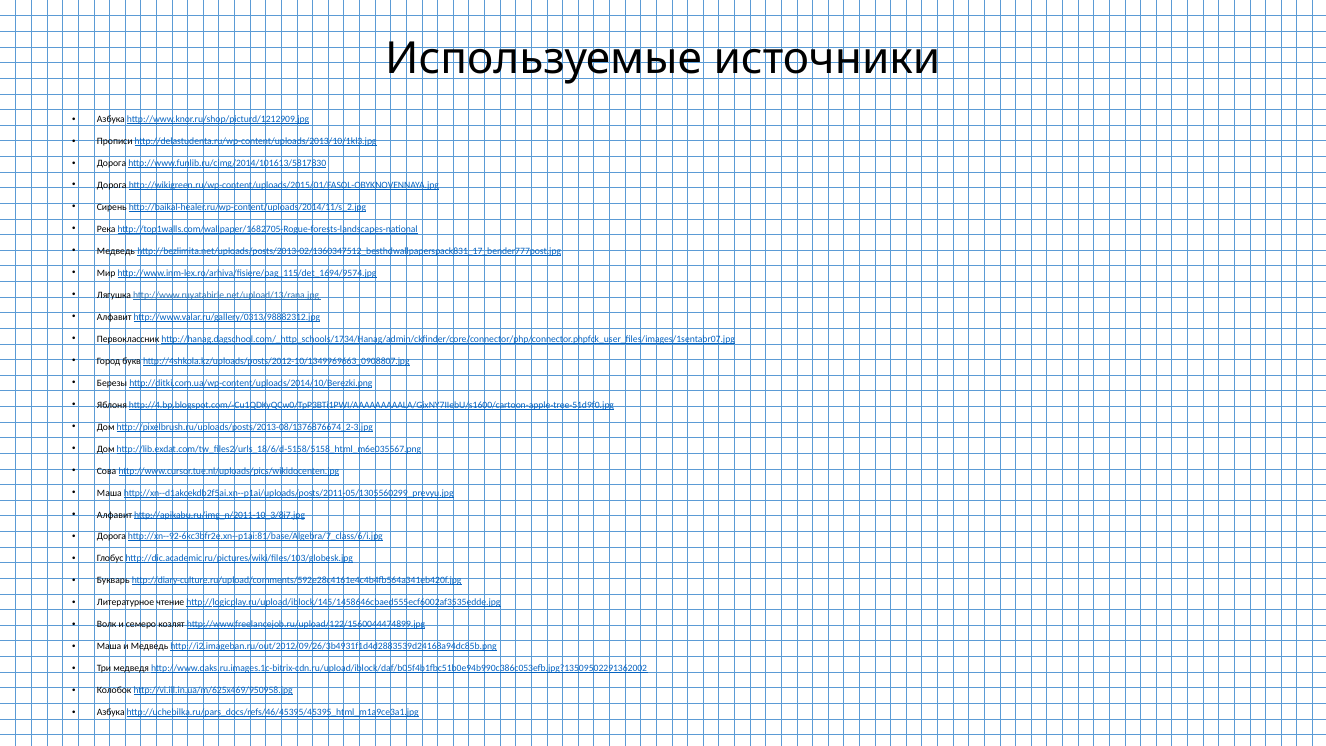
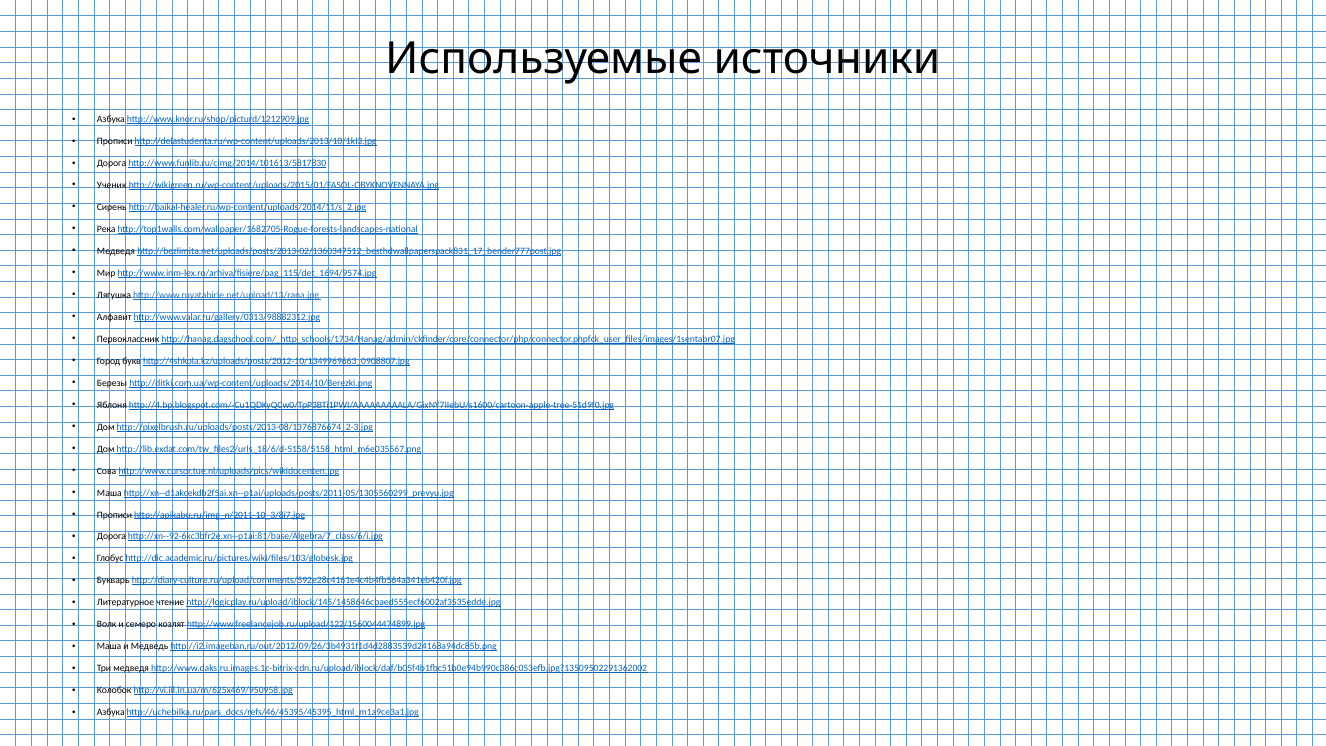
Дорога at (112, 185): Дорога -> Ученик
Медведь at (116, 251): Медведь -> Медведя
Алфавит at (115, 515): Алфавит -> Прописи
